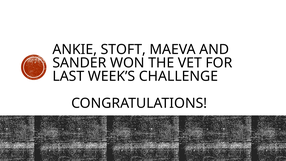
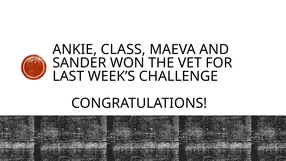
STOFT: STOFT -> CLASS
